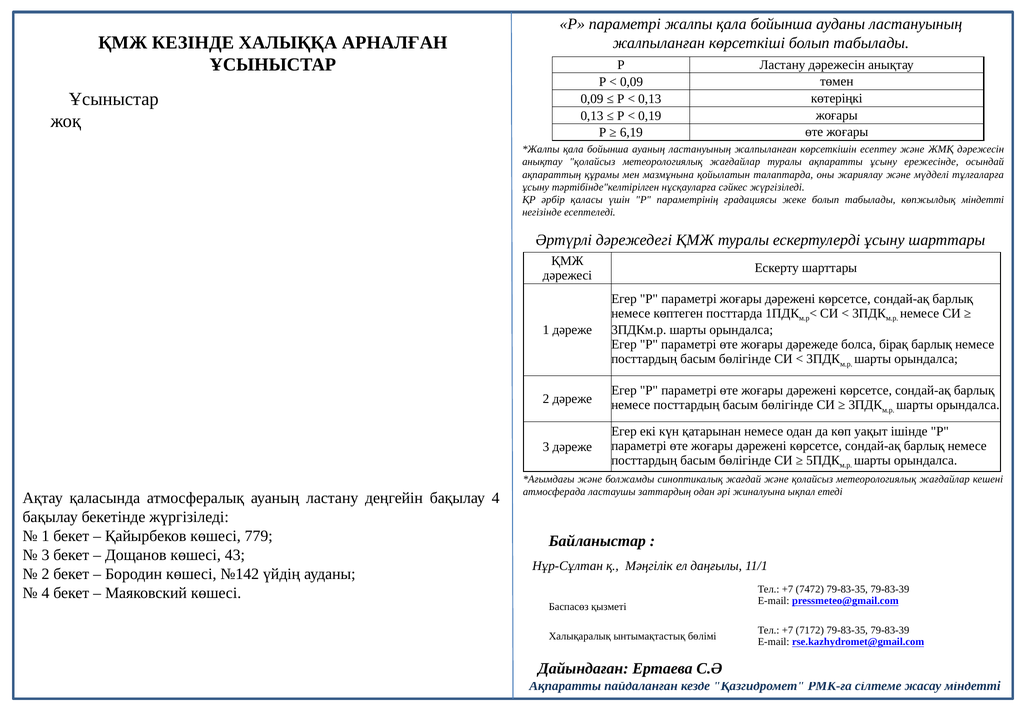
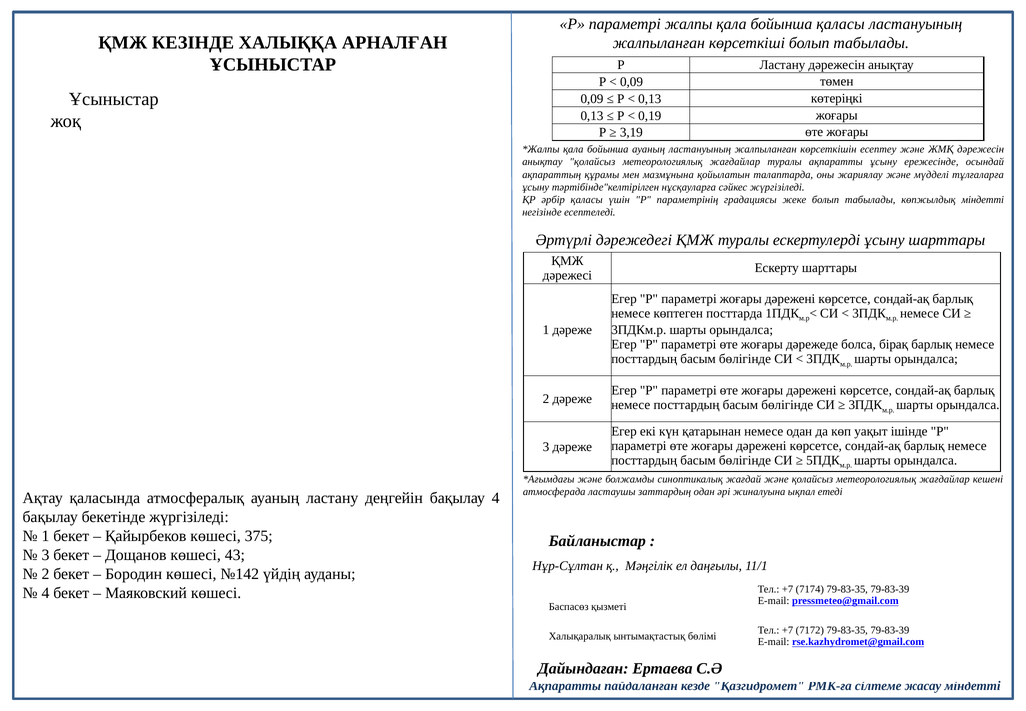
бойынша ауданы: ауданы -> қаласы
6,19: 6,19 -> 3,19
779: 779 -> 375
7472: 7472 -> 7174
